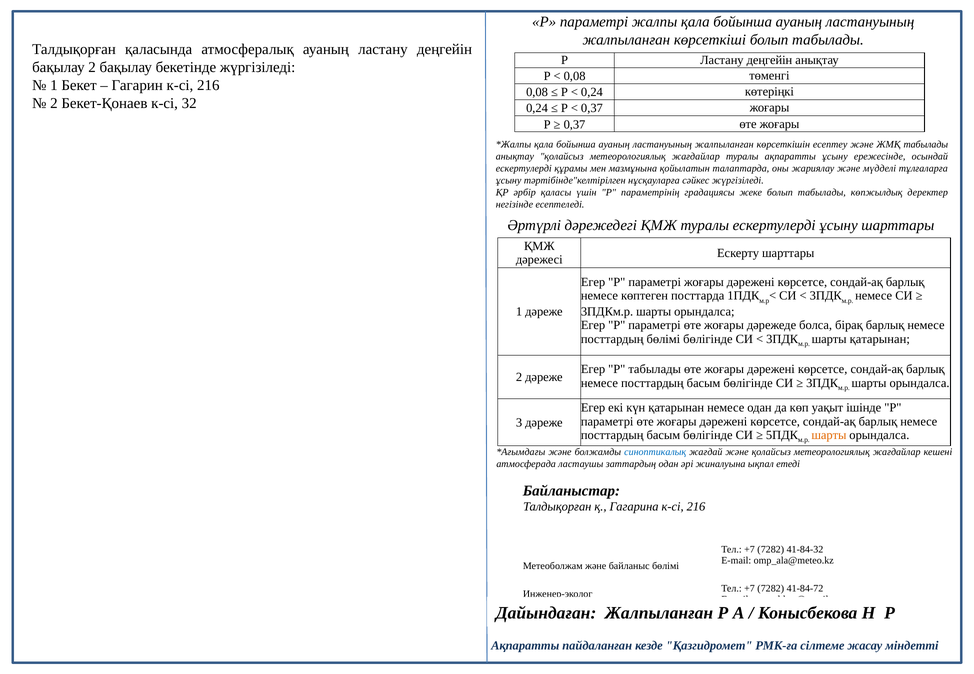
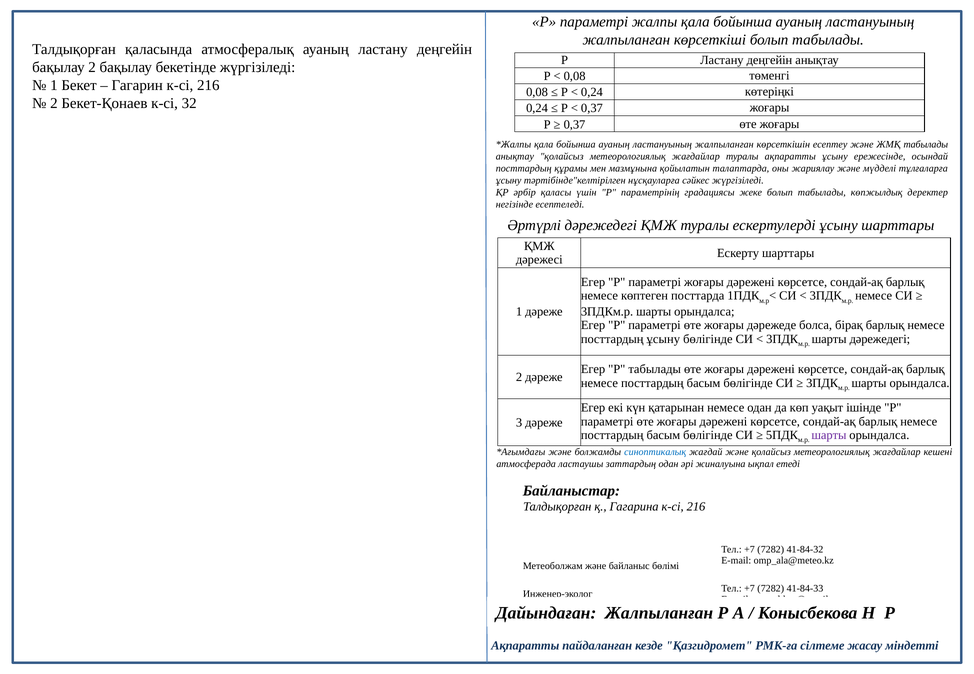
ескертулерді at (524, 168): ескертулерді -> посттардың
посттардың бөлімі: бөлімі -> ұсыну
шарты қатарынан: қатарынан -> дәрежедегі
шарты at (829, 435) colour: orange -> purple
41-84-72: 41-84-72 -> 41-84-33
